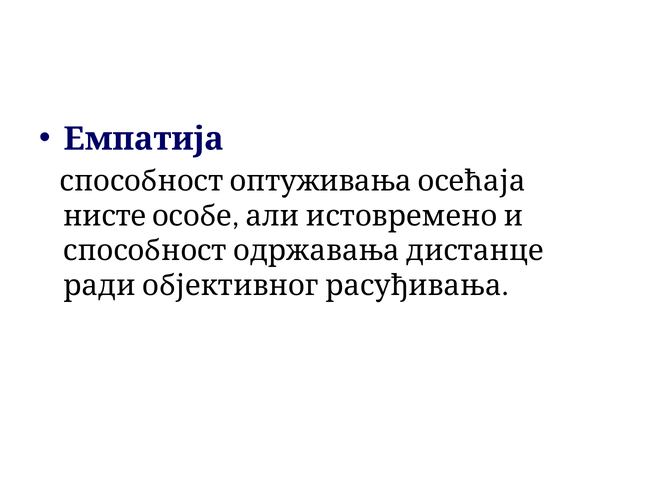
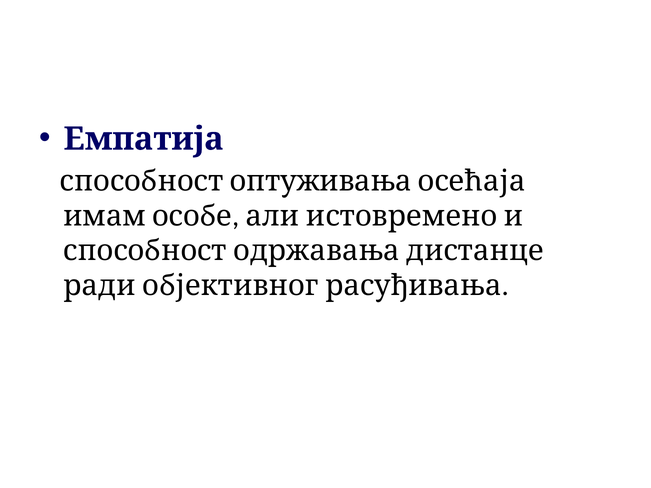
нисте: нисте -> имам
